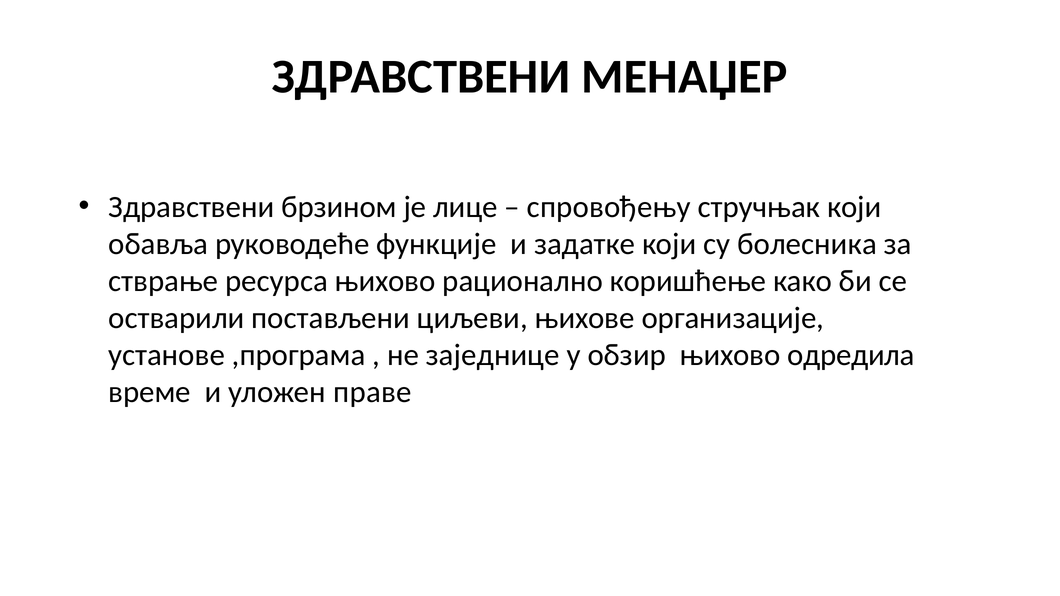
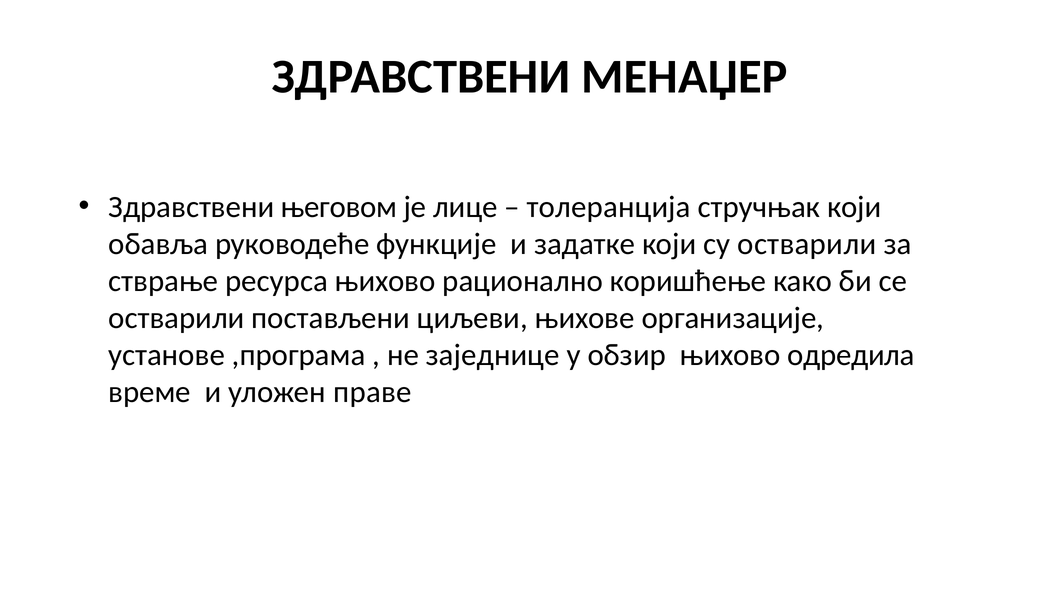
брзином: брзином -> његовом
спровођењу: спровођењу -> толеранција
су болесника: болесника -> остварили
